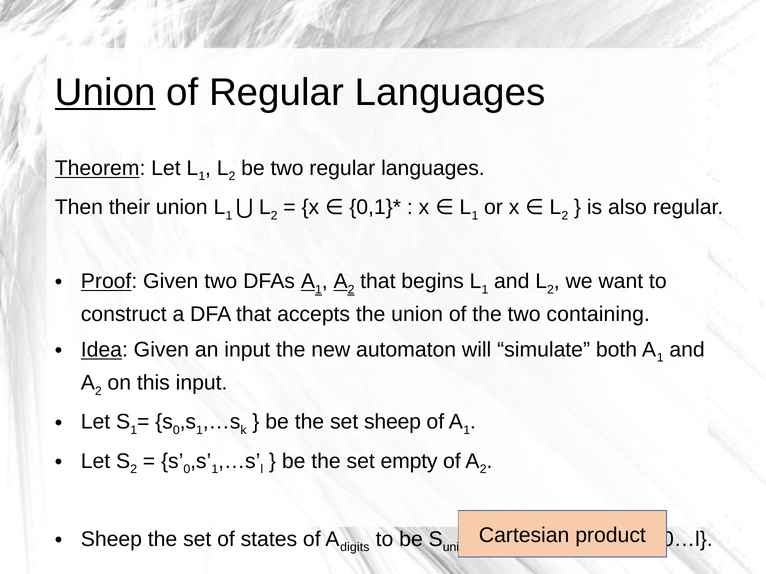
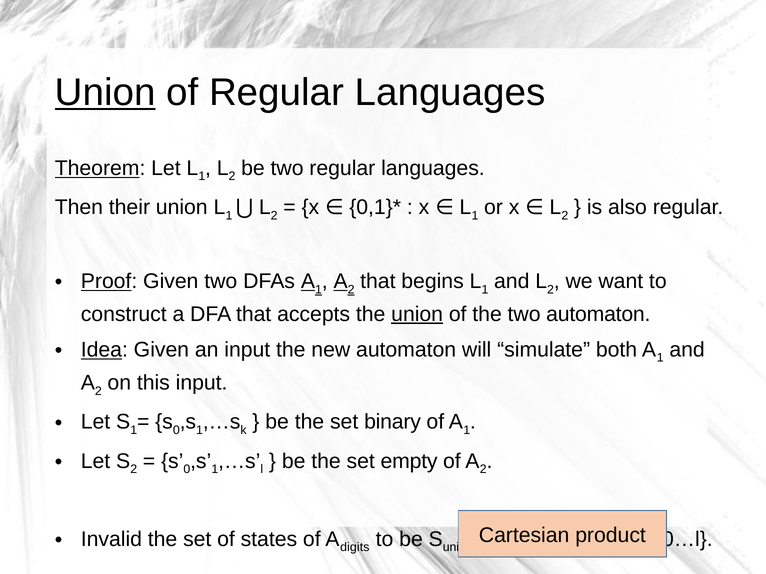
union at (417, 314) underline: none -> present
two containing: containing -> automaton
set sheep: sheep -> binary
Sheep at (111, 540): Sheep -> Invalid
